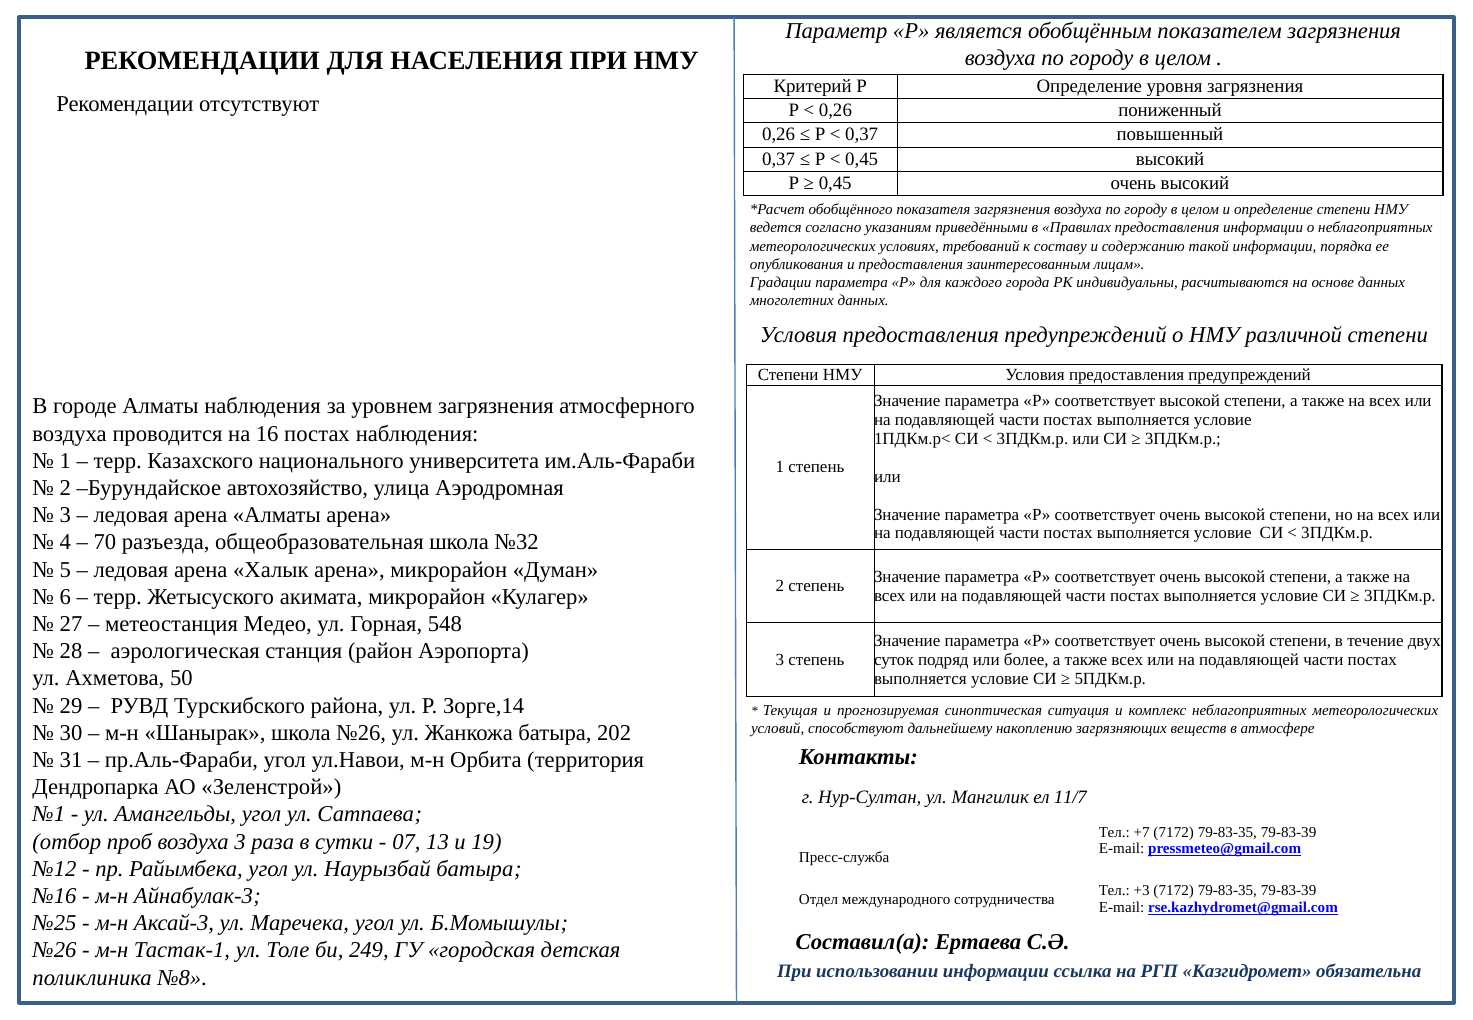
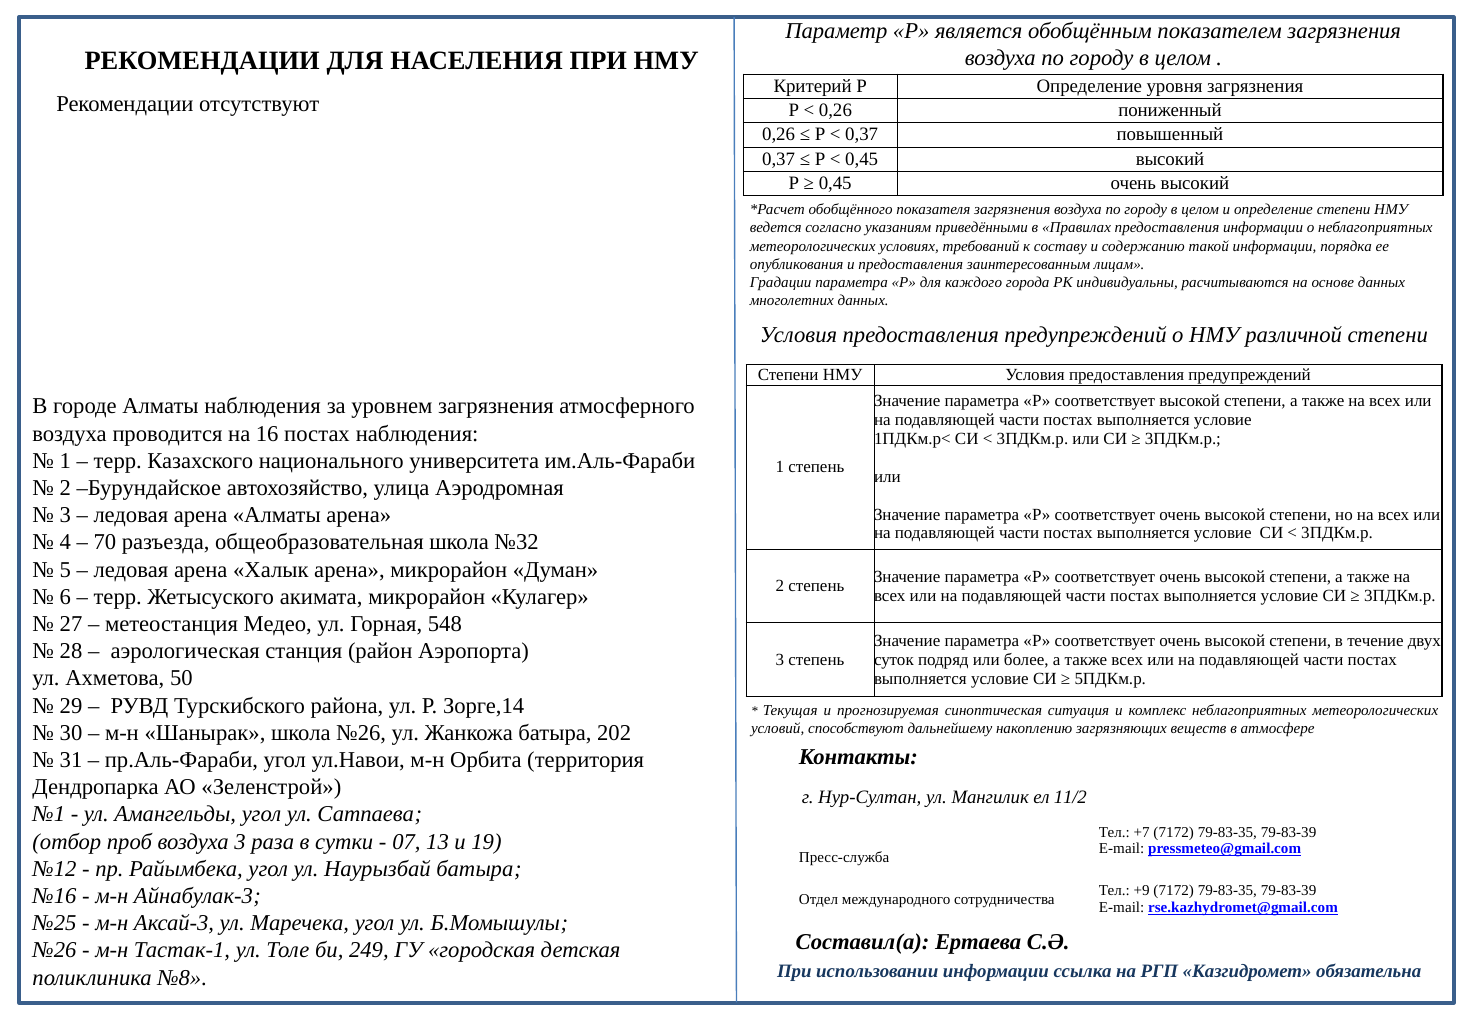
11/7: 11/7 -> 11/2
+3: +3 -> +9
